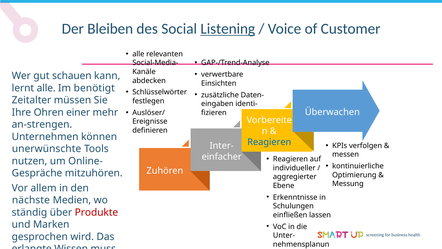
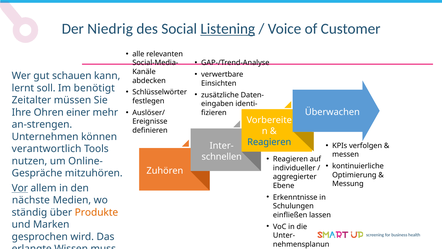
Bleiben: Bleiben -> Niedrig
lernt alle: alle -> soll
unerwünschte: unerwünschte -> verantwortlich
einfacher: einfacher -> schnellen
Vor underline: none -> present
Produkte colour: red -> orange
